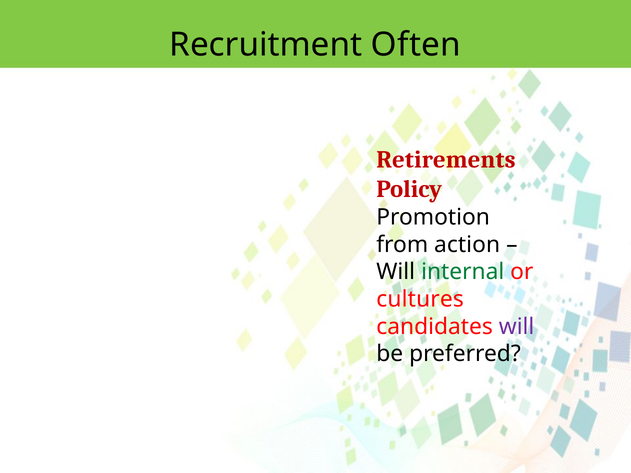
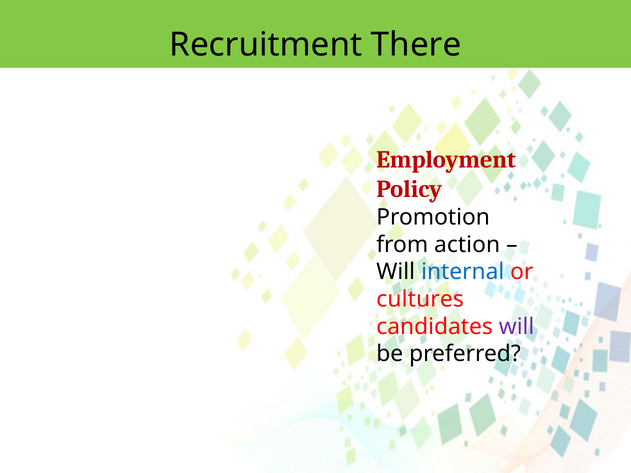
Often: Often -> There
Retirements: Retirements -> Employment
internal colour: green -> blue
